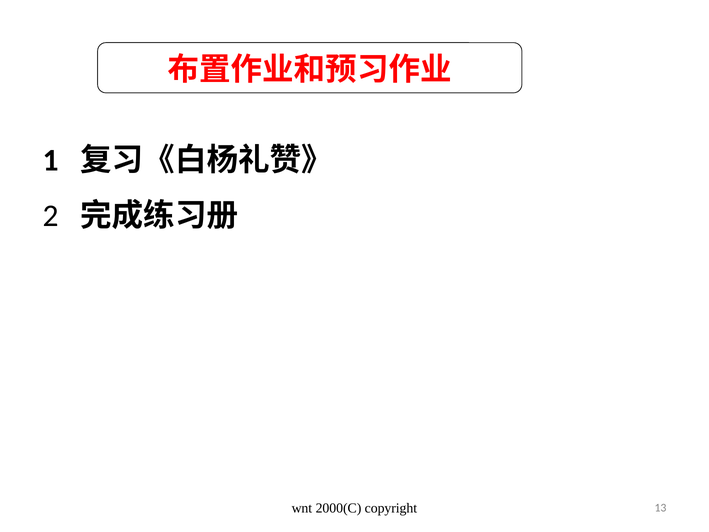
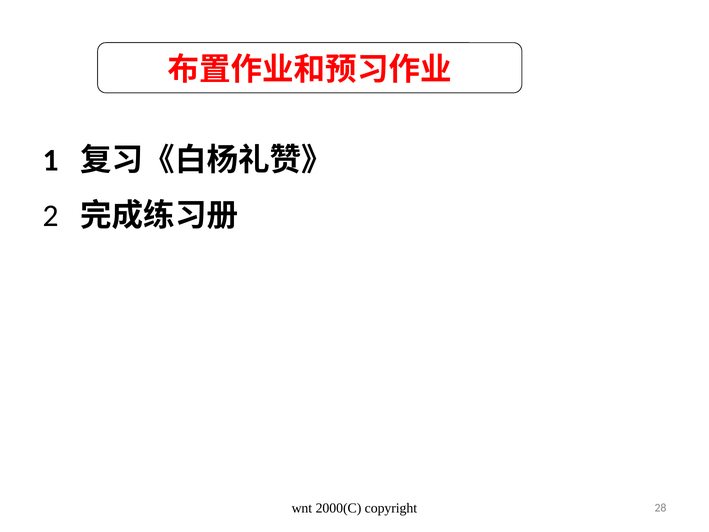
13: 13 -> 28
